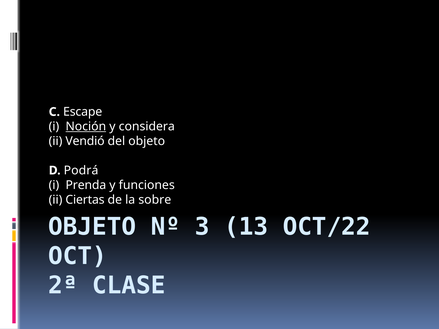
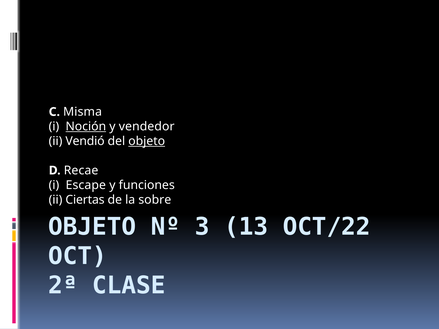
Escape: Escape -> Misma
considera: considera -> vendedor
objeto at (147, 141) underline: none -> present
Podrá: Podrá -> Recae
Prenda: Prenda -> Escape
